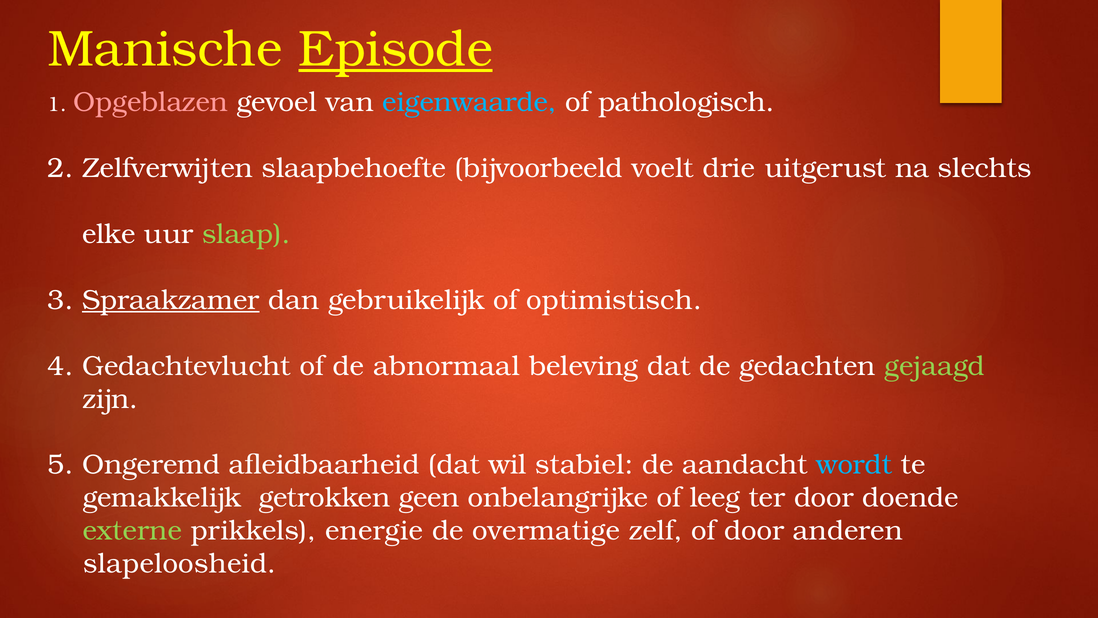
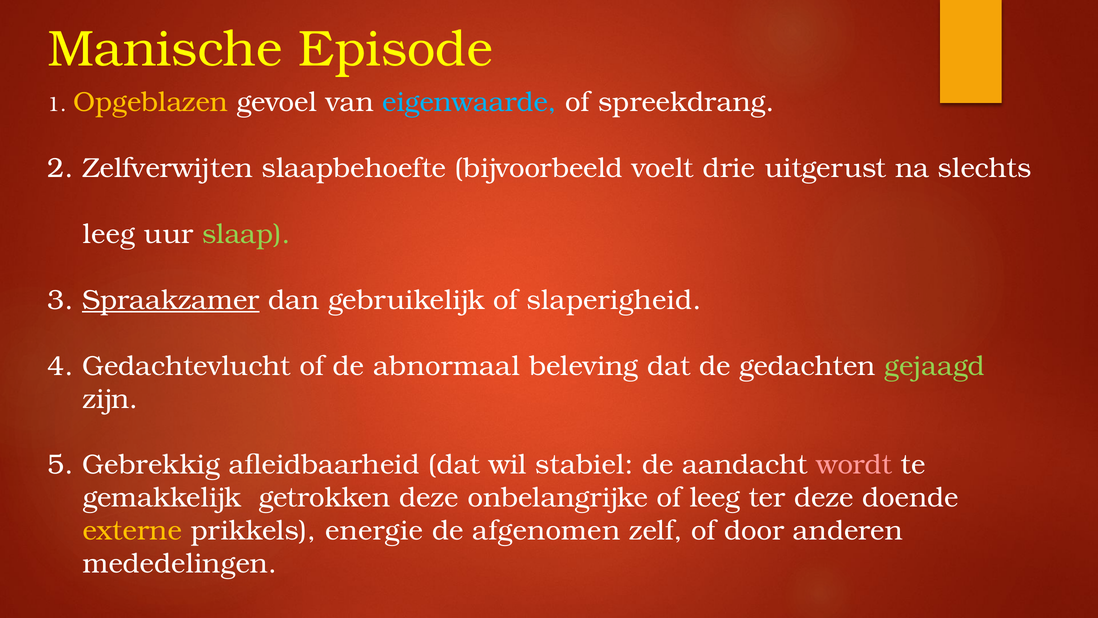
Episode underline: present -> none
Opgeblazen colour: pink -> yellow
pathologisch: pathologisch -> spreekdrang
elke at (109, 234): elke -> leeg
optimistisch: optimistisch -> slaperigheid
Ongeremd: Ongeremd -> Gebrekkig
wordt colour: light blue -> pink
getrokken geen: geen -> deze
ter door: door -> deze
externe colour: light green -> yellow
overmatige: overmatige -> afgenomen
slapeloosheid: slapeloosheid -> mededelingen
